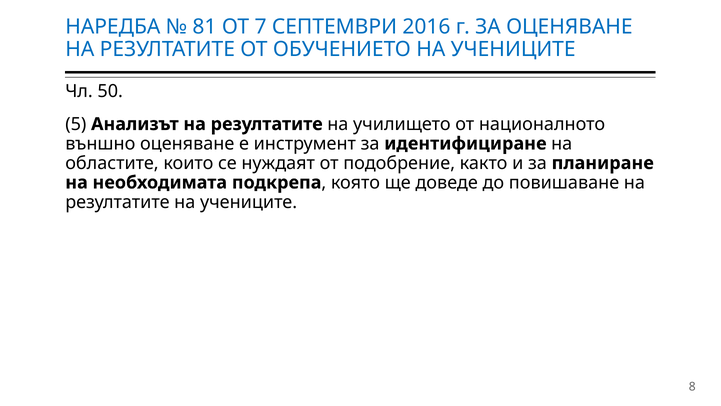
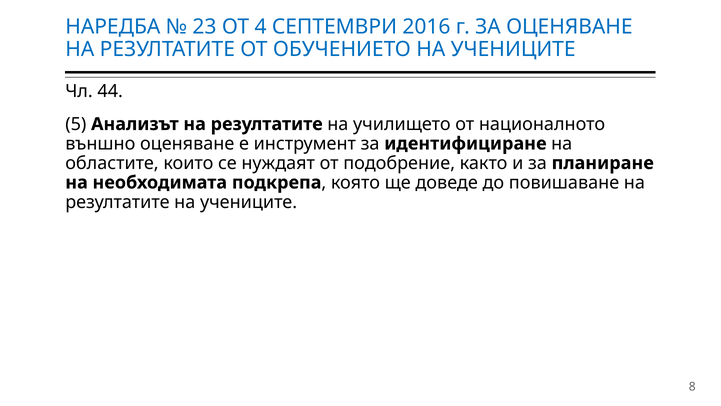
81: 81 -> 23
7: 7 -> 4
50: 50 -> 44
